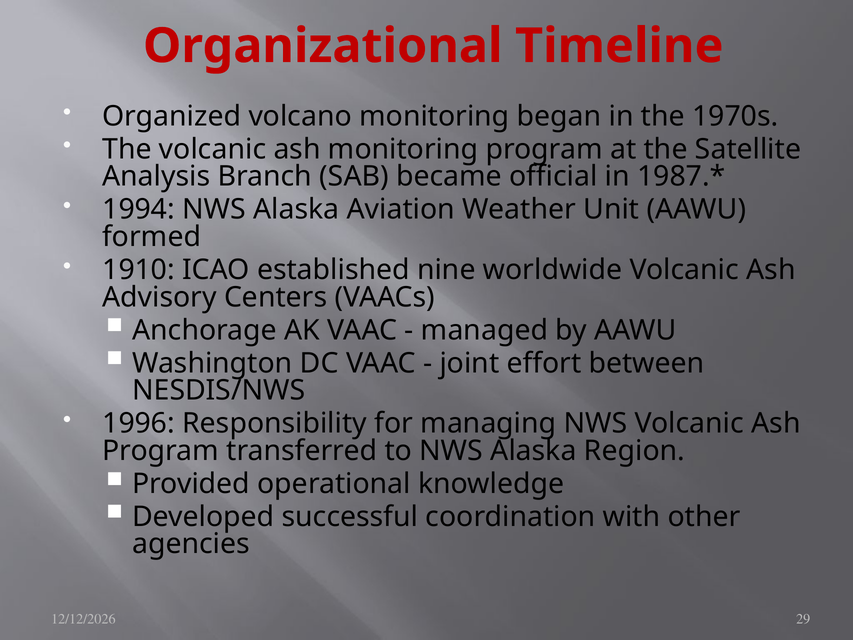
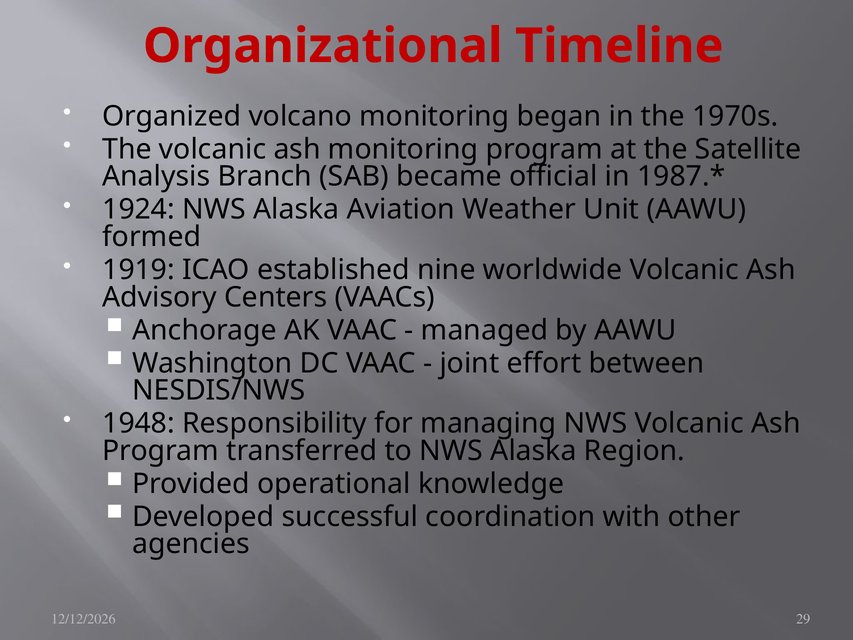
1994: 1994 -> 1924
1910: 1910 -> 1919
1996: 1996 -> 1948
